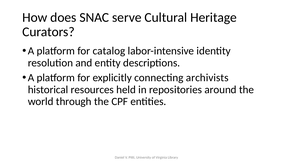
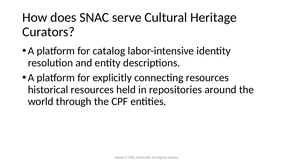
connecting archivists: archivists -> resources
